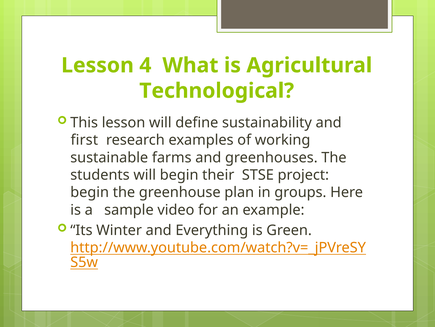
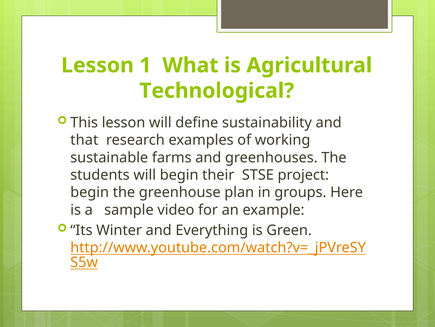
4: 4 -> 1
first: first -> that
